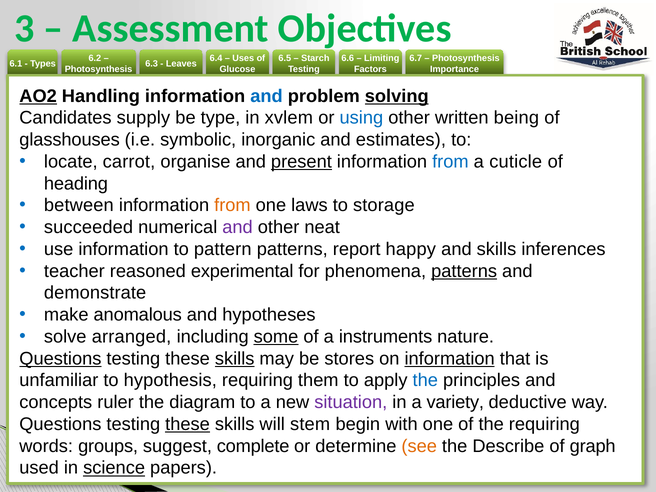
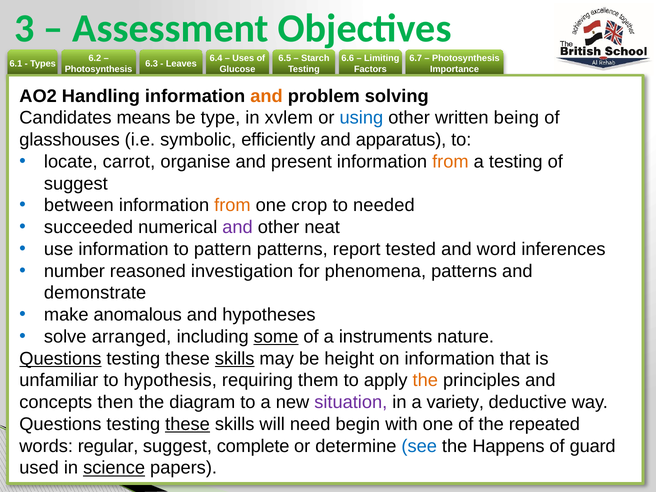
AO2 underline: present -> none
and at (267, 96) colour: blue -> orange
solving underline: present -> none
supply: supply -> means
inorganic: inorganic -> efficiently
estimates: estimates -> apparatus
present underline: present -> none
from at (450, 162) colour: blue -> orange
a cuticle: cuticle -> testing
heading at (76, 184): heading -> suggest
laws: laws -> crop
storage: storage -> needed
happy: happy -> tested
and skills: skills -> word
teacher: teacher -> number
experimental: experimental -> investigation
patterns at (464, 271) underline: present -> none
stores: stores -> height
information at (450, 359) underline: present -> none
the at (425, 380) colour: blue -> orange
ruler: ruler -> then
stem: stem -> need
the requiring: requiring -> repeated
groups: groups -> regular
see colour: orange -> blue
Describe: Describe -> Happens
graph: graph -> guard
